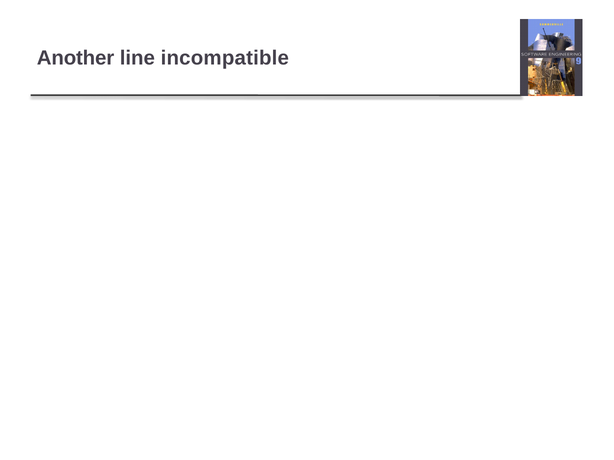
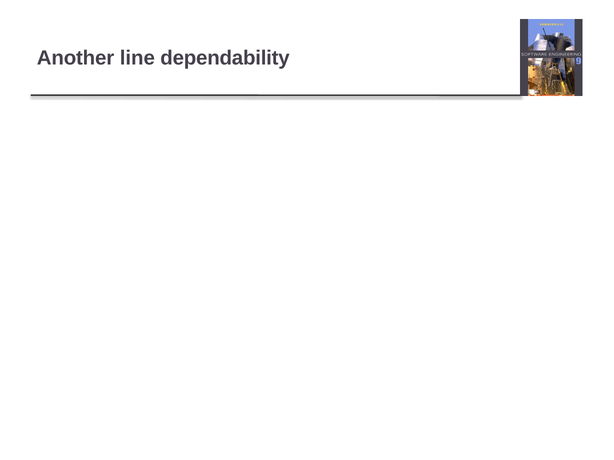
incompatible: incompatible -> dependability
